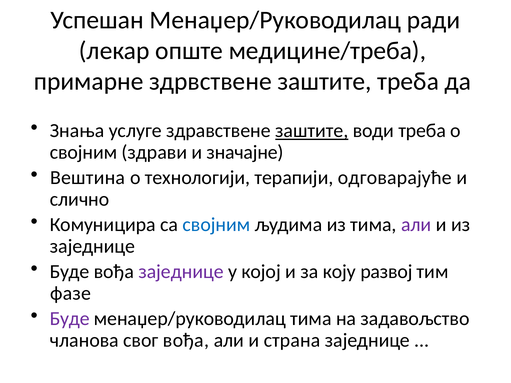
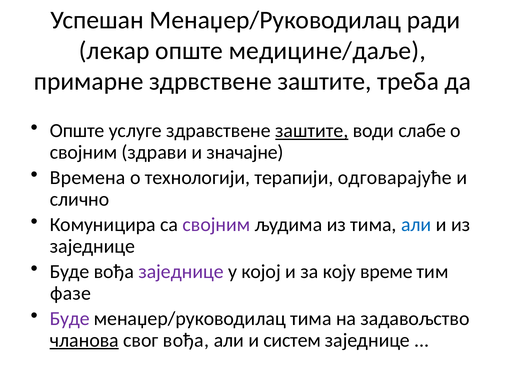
медицине/треба: медицине/треба -> медицине/даље
Знања at (77, 131): Знања -> Опште
води треба: треба -> слабе
Вештина: Вештина -> Времена
својним at (216, 225) colour: blue -> purple
али at (416, 225) colour: purple -> blue
развој: развој -> време
чланова underline: none -> present
страна: страна -> систем
